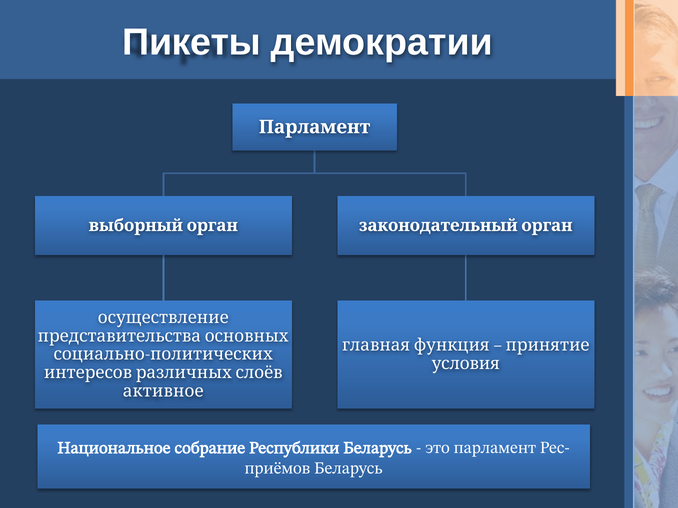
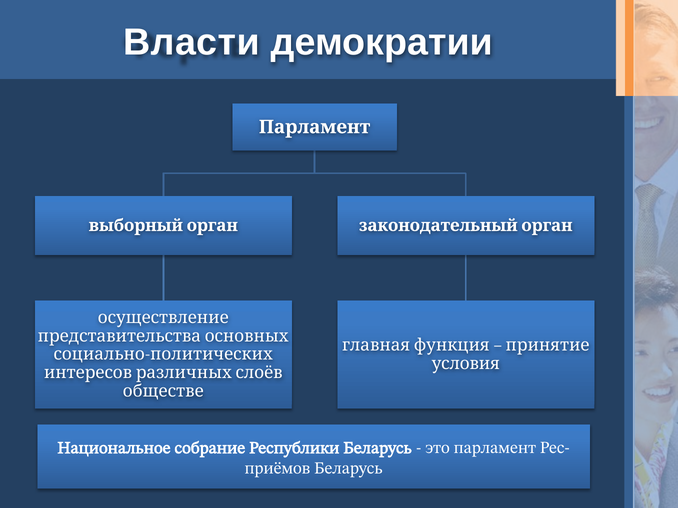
Пикеты: Пикеты -> Власти
активное: активное -> обществе
